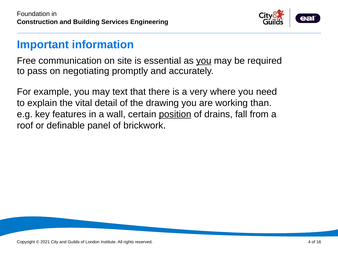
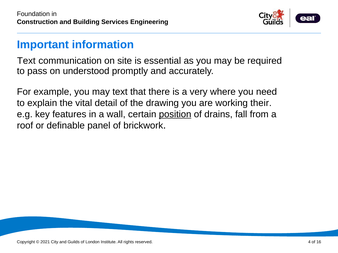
Free at (26, 61): Free -> Text
you at (204, 61) underline: present -> none
negotiating: negotiating -> understood
than: than -> their
